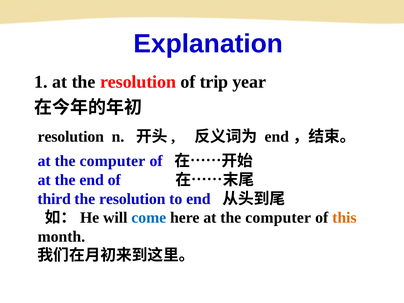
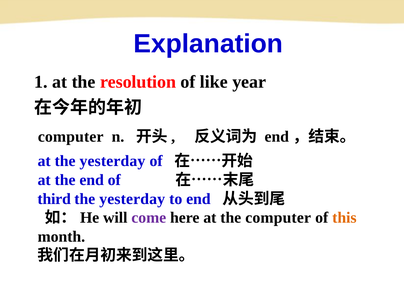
trip: trip -> like
resolution at (71, 137): resolution -> computer
computer at (112, 161): computer -> yesterday
resolution at (132, 199): resolution -> yesterday
come colour: blue -> purple
